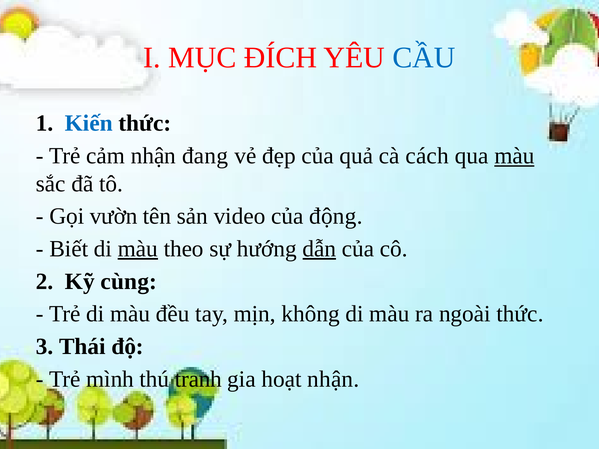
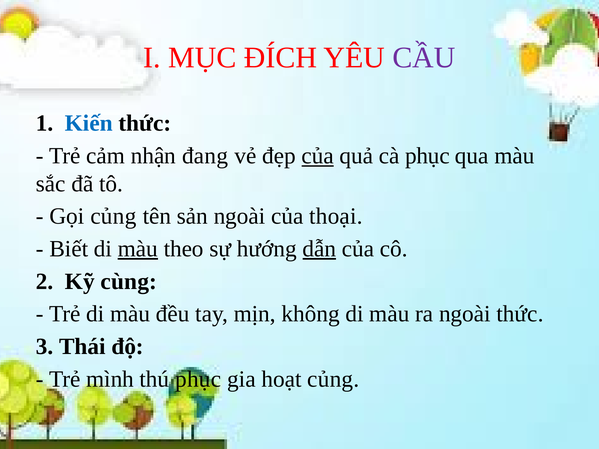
CẦU colour: blue -> purple
của at (318, 156) underline: none -> present
cà cách: cách -> phục
màu at (514, 156) underline: present -> none
Gọi vườn: vườn -> củng
sản video: video -> ngoài
động: động -> thoại
thú tranh: tranh -> phục
hoạt nhận: nhận -> củng
